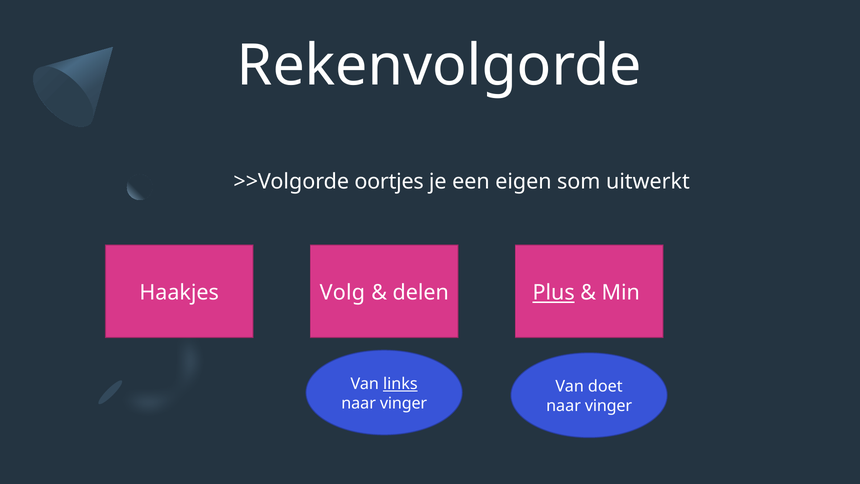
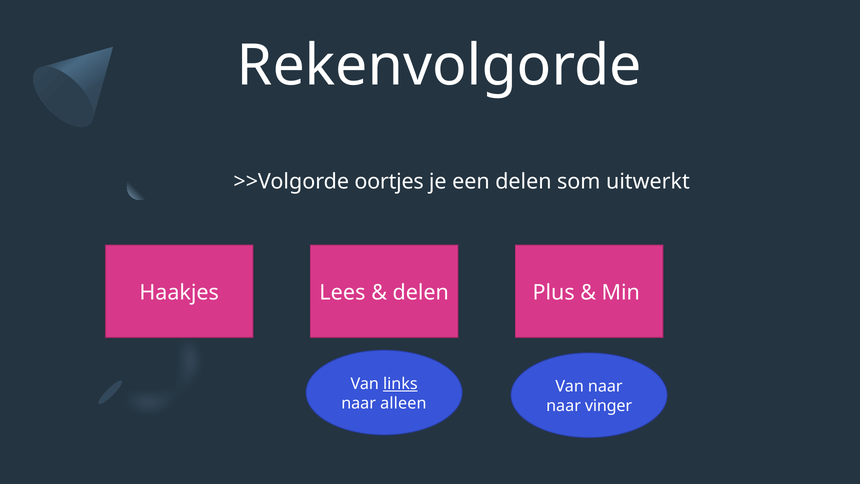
een eigen: eigen -> delen
Volg: Volg -> Lees
Plus underline: present -> none
Van doet: doet -> naar
vinger at (404, 403): vinger -> alleen
